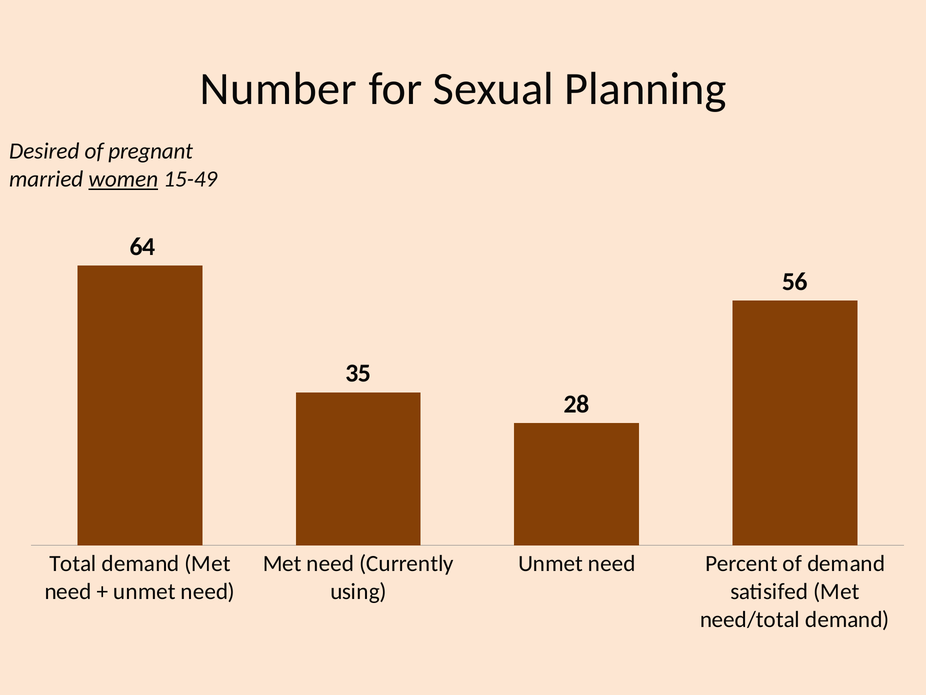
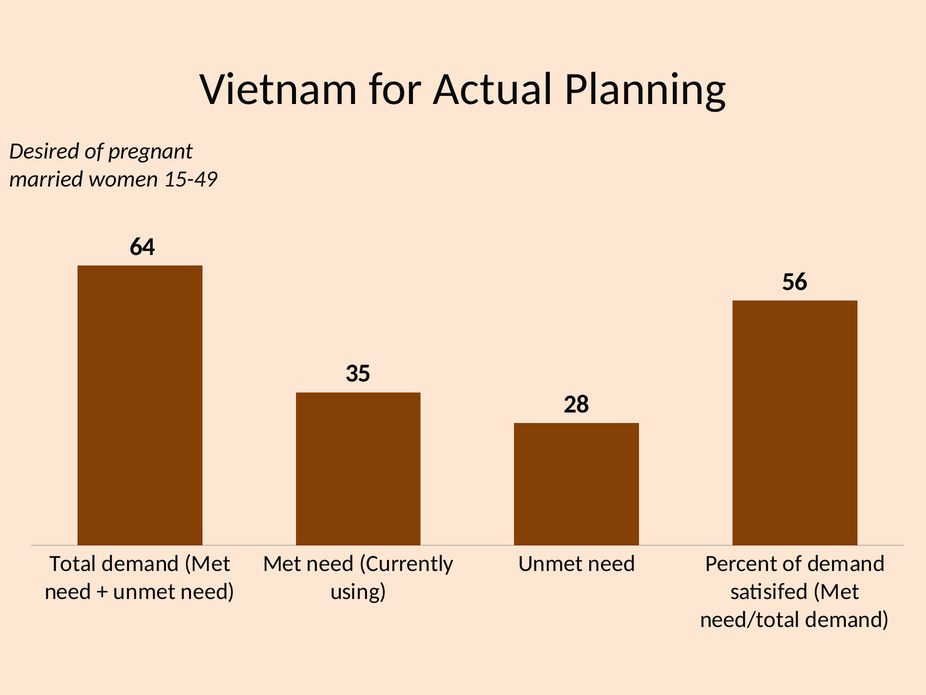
Number: Number -> Vietnam
Sexual: Sexual -> Actual
women underline: present -> none
